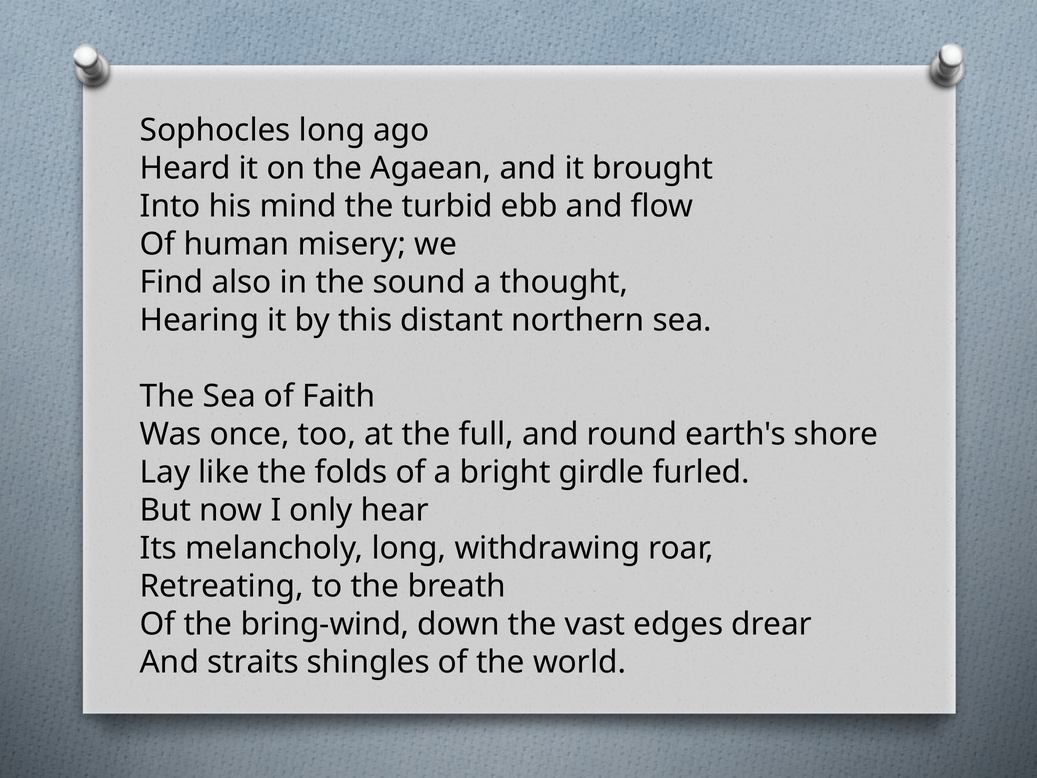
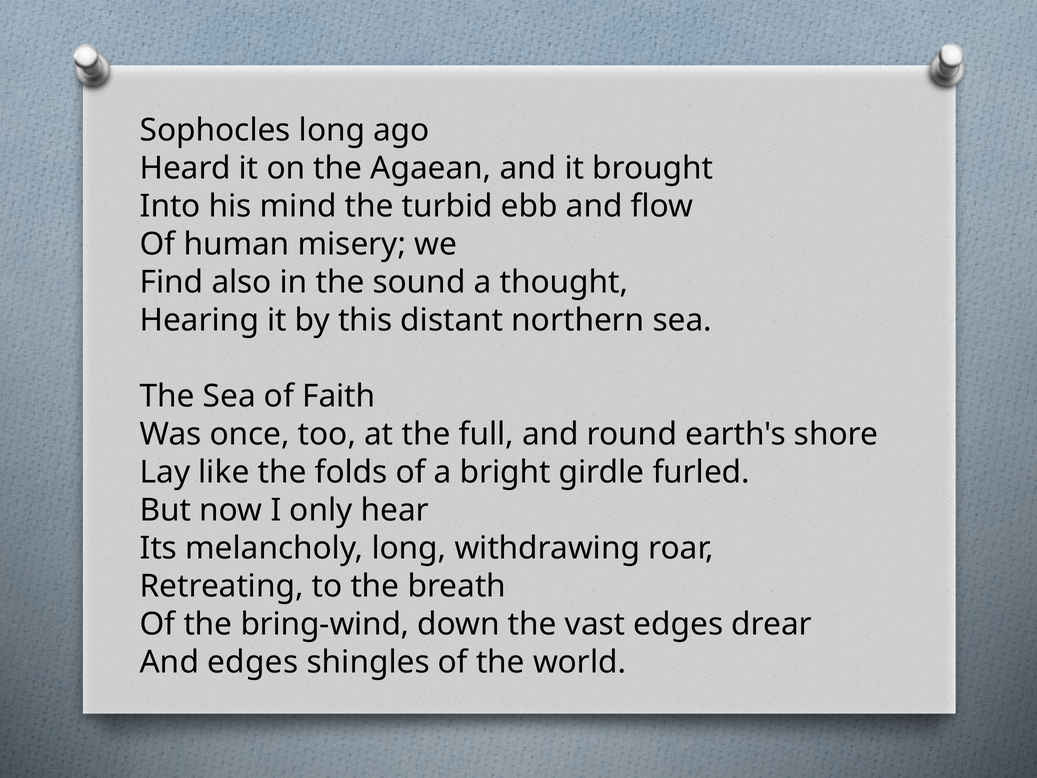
And straits: straits -> edges
